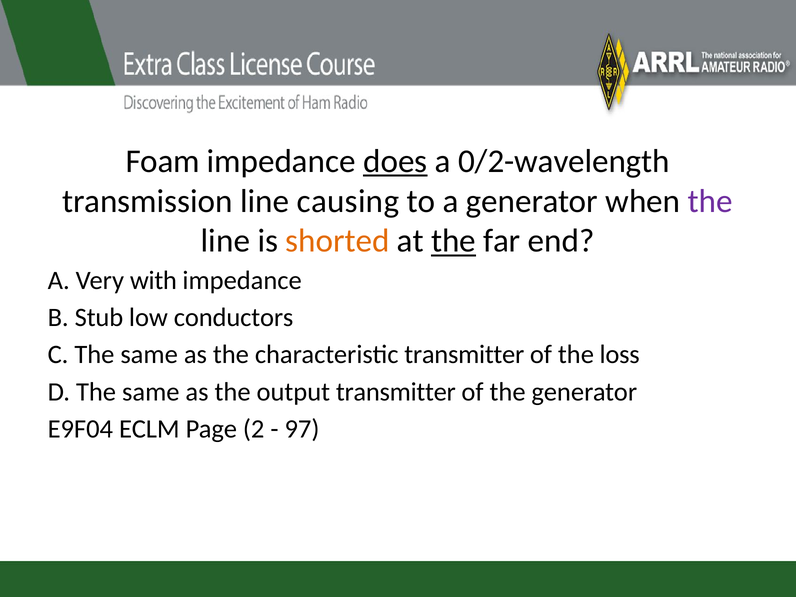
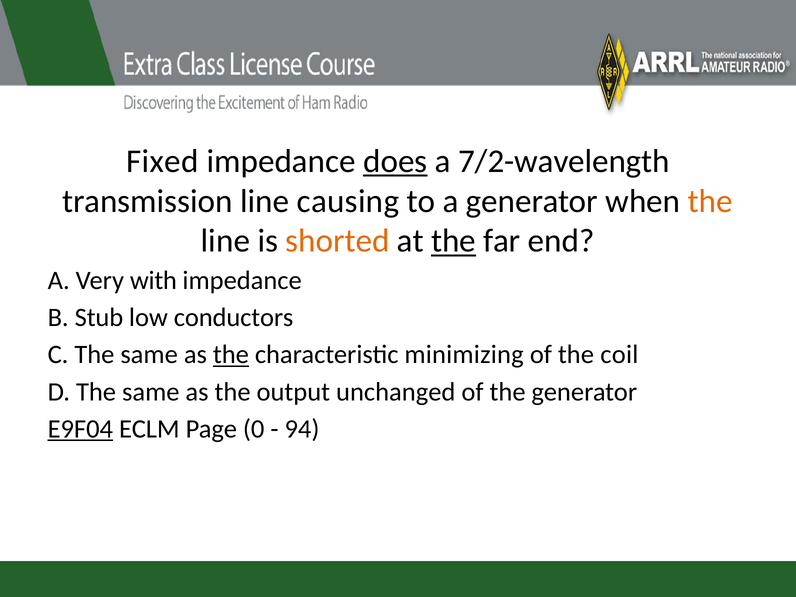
Foam: Foam -> Fixed
0/2-wavelength: 0/2-wavelength -> 7/2-wavelength
the at (710, 201) colour: purple -> orange
the at (231, 355) underline: none -> present
characteristic transmitter: transmitter -> minimizing
loss: loss -> coil
output transmitter: transmitter -> unchanged
E9F04 underline: none -> present
2: 2 -> 0
97: 97 -> 94
